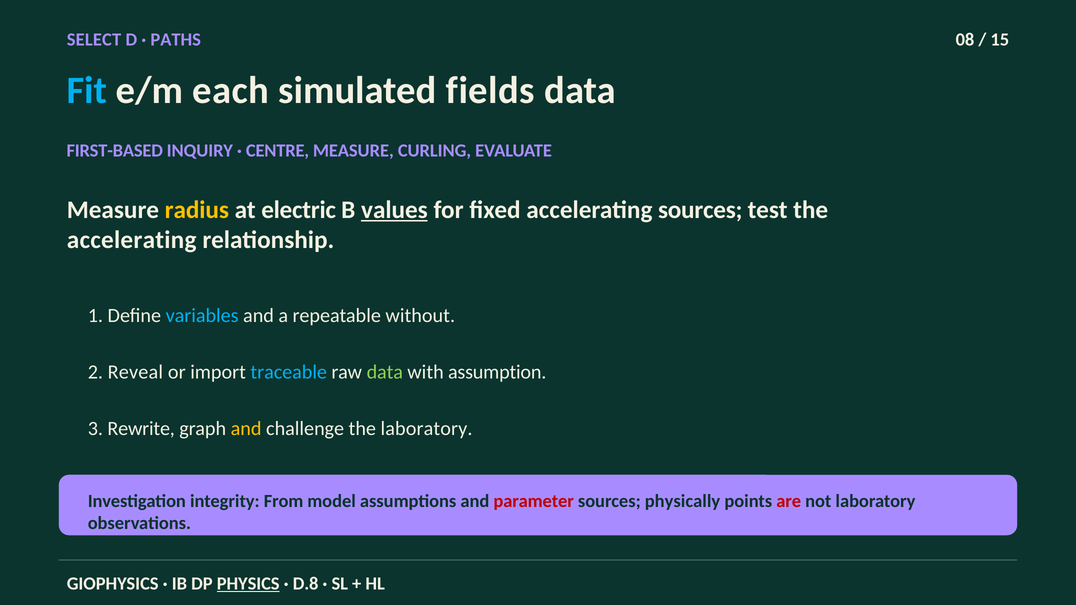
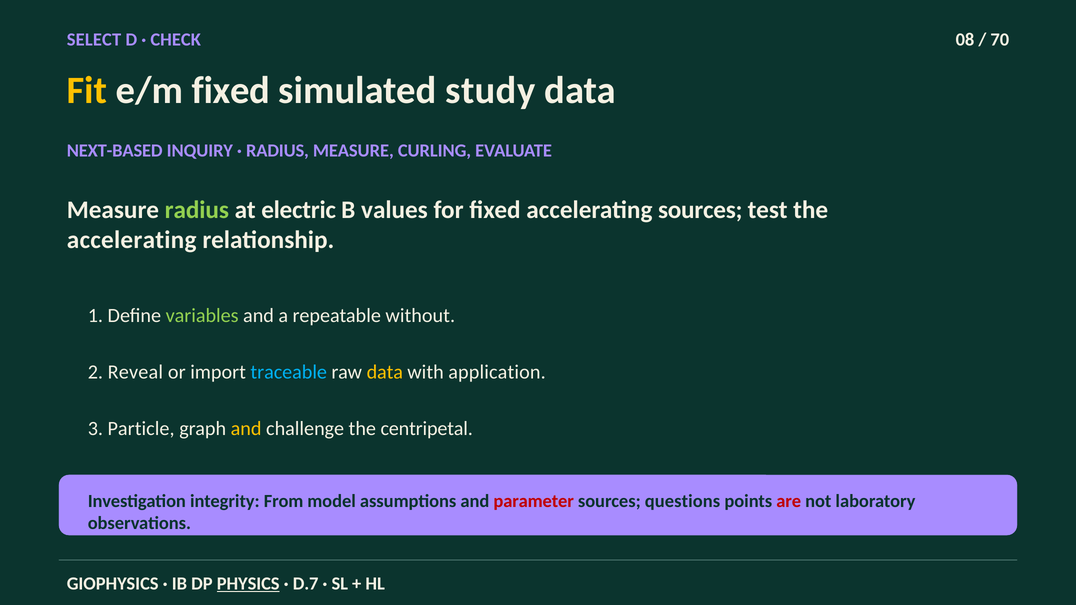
PATHS: PATHS -> CHECK
15: 15 -> 70
Fit colour: light blue -> yellow
e/m each: each -> fixed
fields: fields -> study
FIRST-BASED: FIRST-BASED -> NEXT-BASED
CENTRE at (278, 151): CENTRE -> RADIUS
radius at (197, 210) colour: yellow -> light green
values underline: present -> none
variables colour: light blue -> light green
data at (385, 372) colour: light green -> yellow
assumption: assumption -> application
Rewrite: Rewrite -> Particle
the laboratory: laboratory -> centripetal
physically: physically -> questions
D.8: D.8 -> D.7
